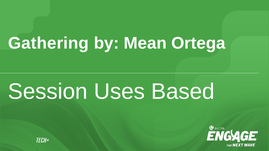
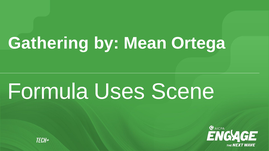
Session: Session -> Formula
Based: Based -> Scene
